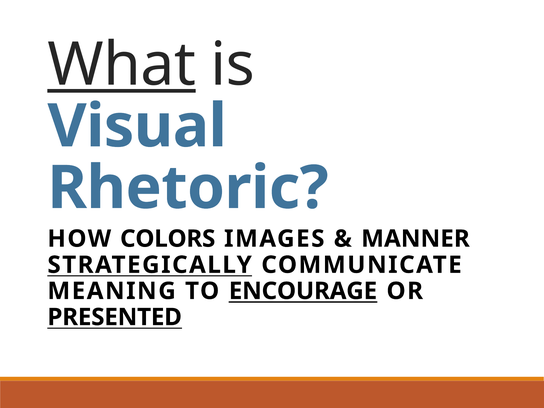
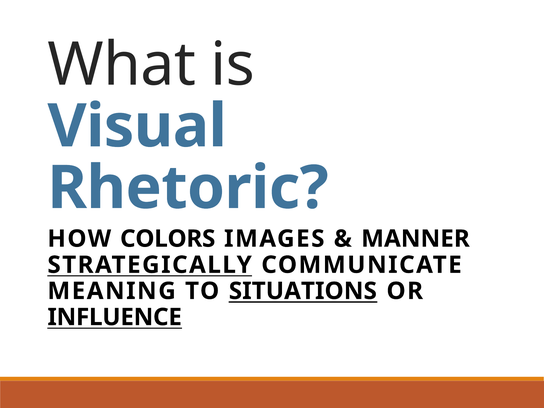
What underline: present -> none
ENCOURAGE: ENCOURAGE -> SITUATIONS
PRESENTED: PRESENTED -> INFLUENCE
